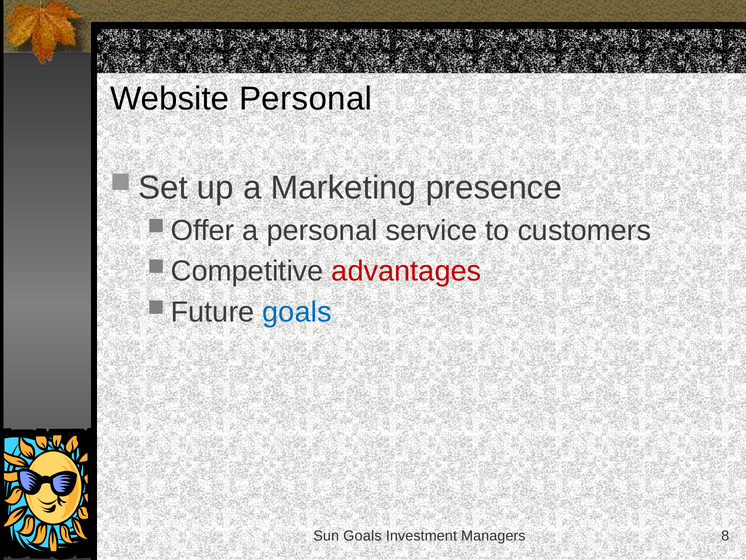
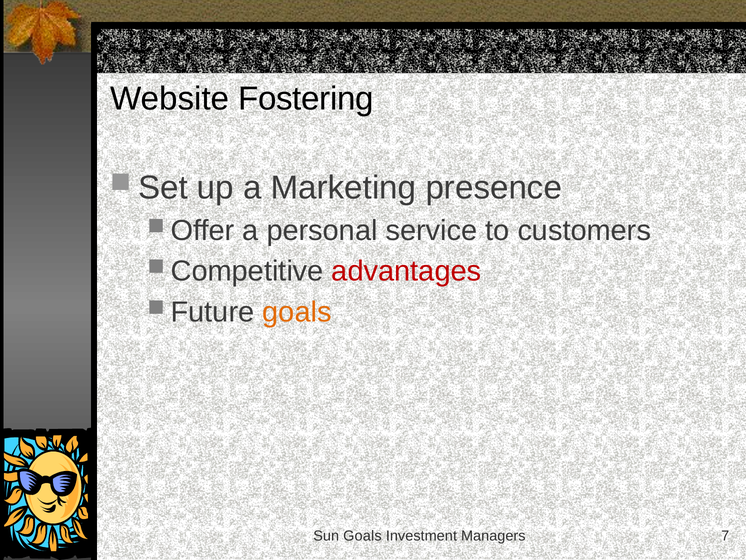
Website Personal: Personal -> Fostering
goals at (297, 312) colour: blue -> orange
8: 8 -> 7
